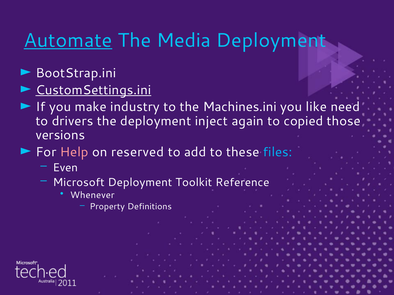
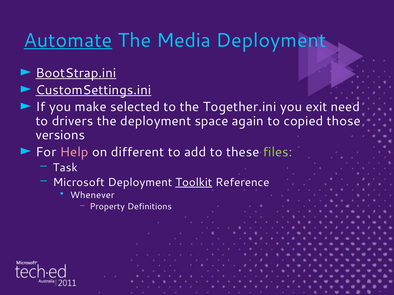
BootStrap.ini underline: none -> present
industry: industry -> selected
Machines.ini: Machines.ini -> Together.ini
like: like -> exit
inject: inject -> space
reserved: reserved -> different
files colour: light blue -> light green
Even: Even -> Task
Toolkit underline: none -> present
